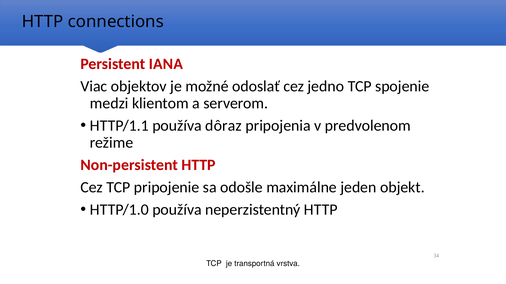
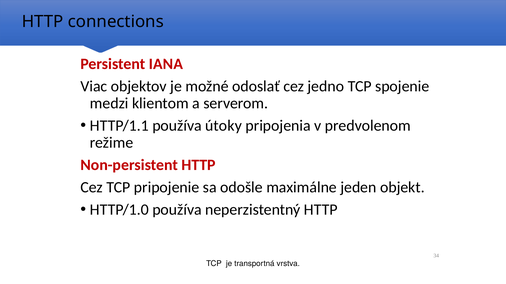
dôraz: dôraz -> útoky
